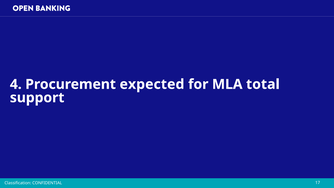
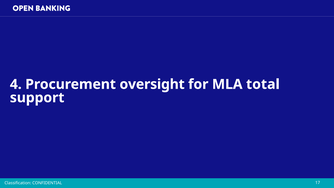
expected: expected -> oversight
